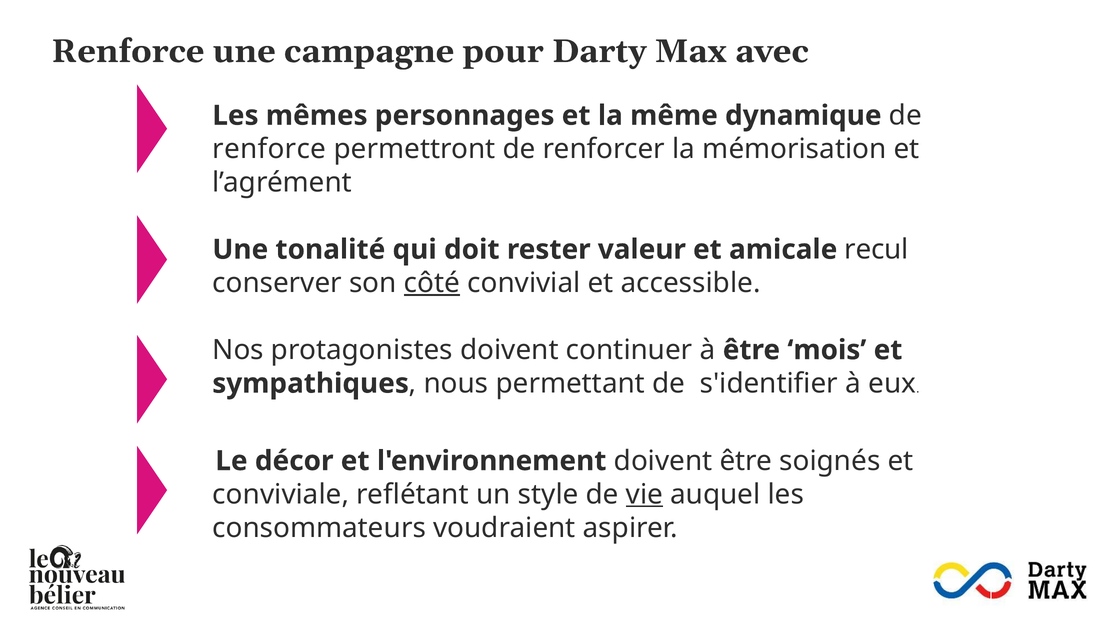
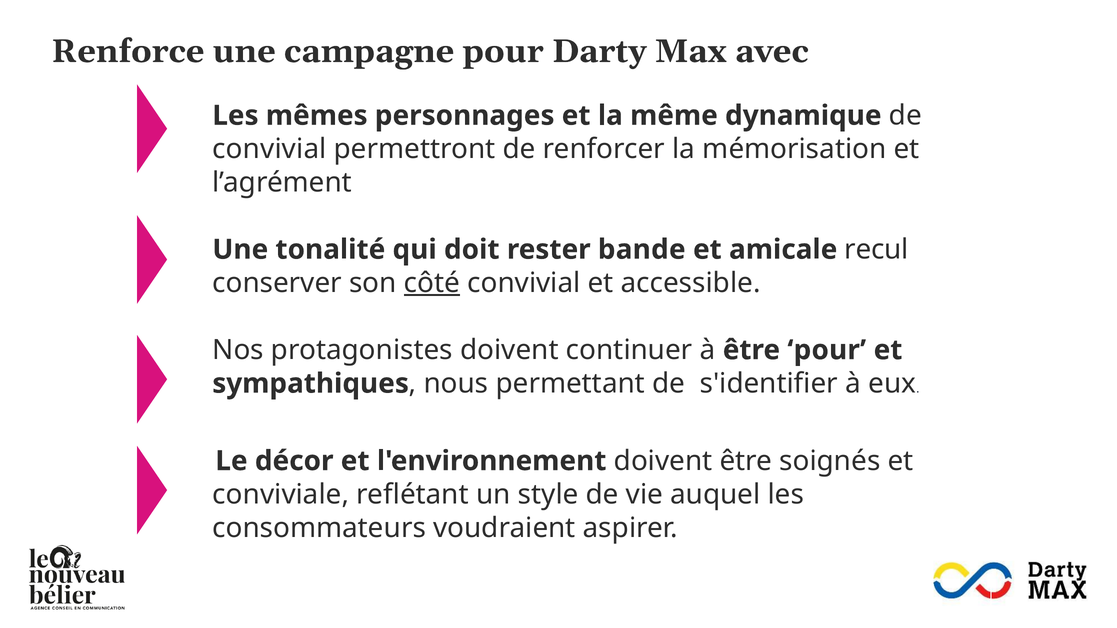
renforce at (269, 149): renforce -> convivial
valeur: valeur -> bande
être mois: mois -> pour
vie underline: present -> none
